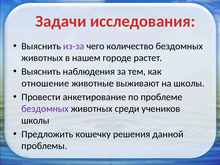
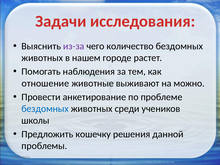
Выяснить at (41, 72): Выяснить -> Помогать
на школы: школы -> можно
бездомных at (45, 109) colour: purple -> blue
